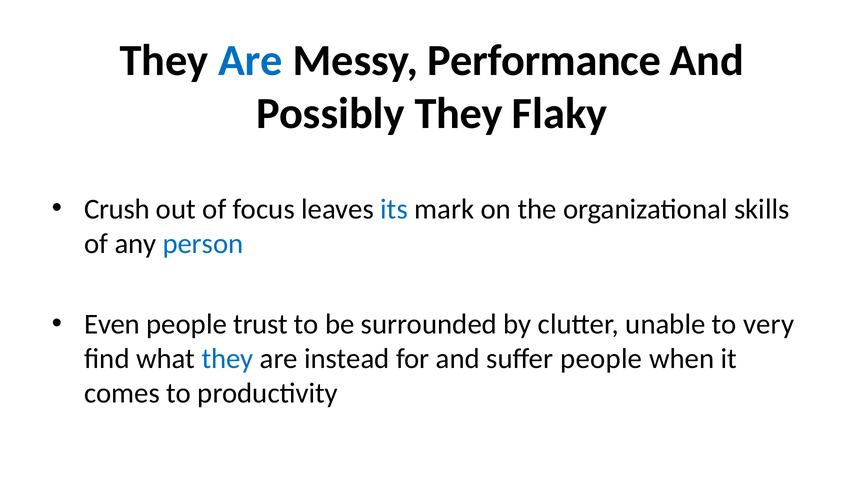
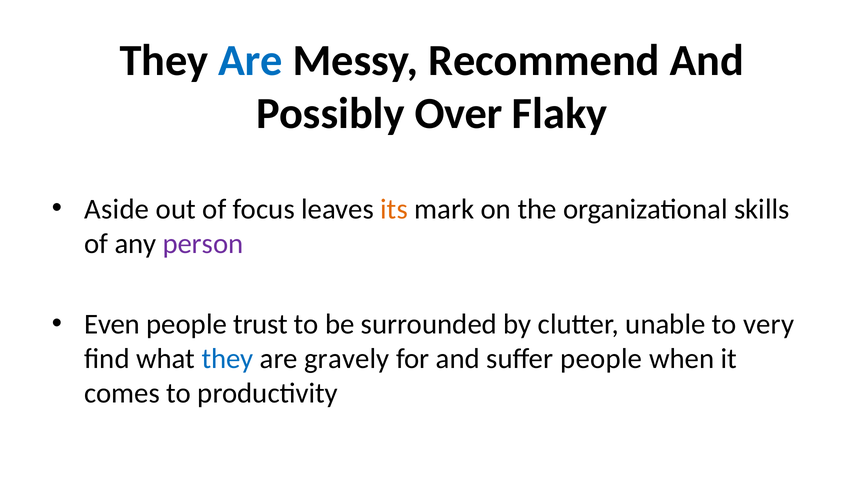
Performance: Performance -> Recommend
Possibly They: They -> Over
Crush: Crush -> Aside
its colour: blue -> orange
person colour: blue -> purple
instead: instead -> gravely
